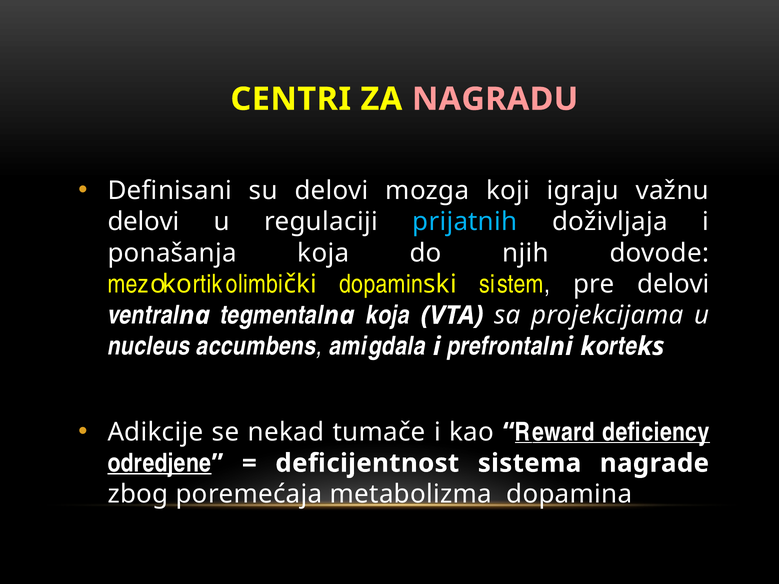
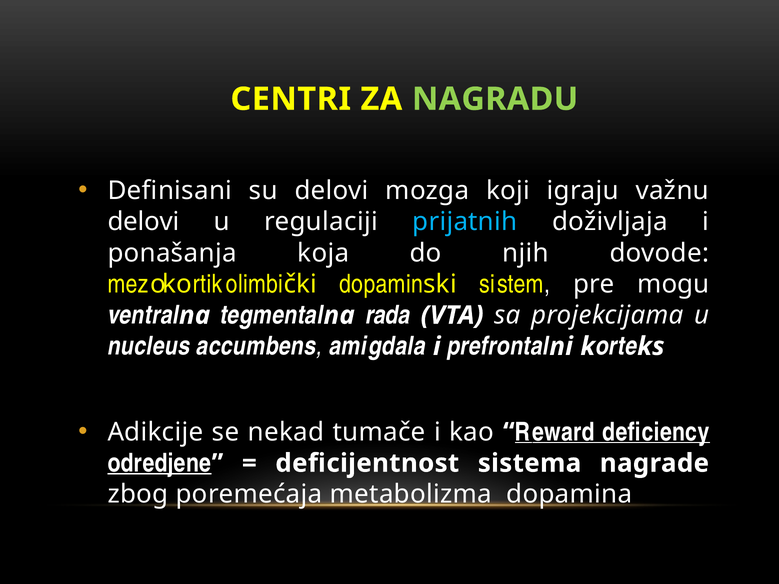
NAGRADU colour: pink -> light green
pre delovi: delovi -> mogu
koja at (388, 315): koja -> rada
